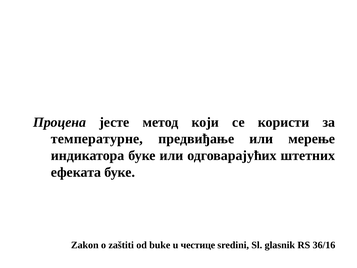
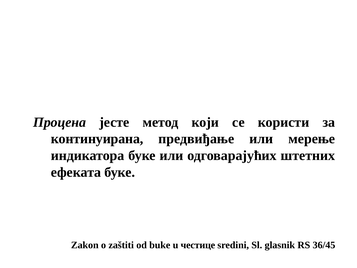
температурне: температурне -> континуирана
36/16: 36/16 -> 36/45
